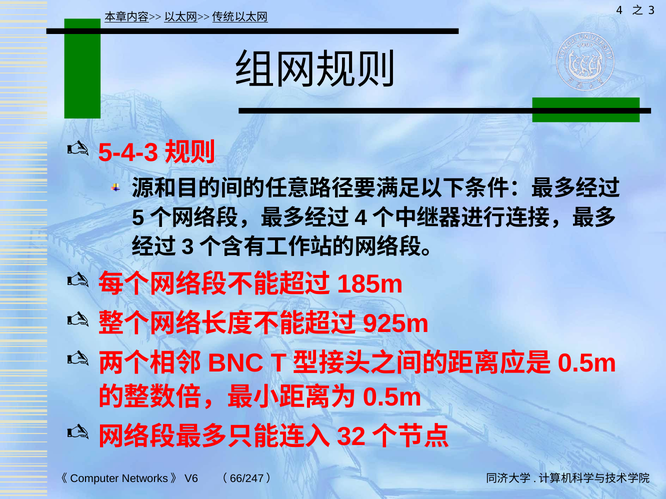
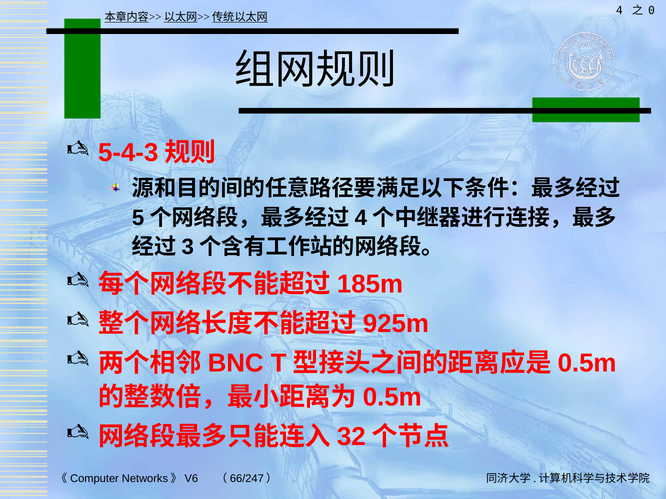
3: 3 -> 0
